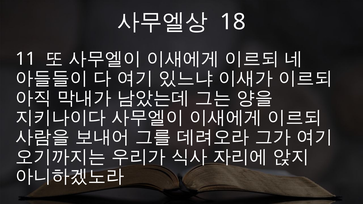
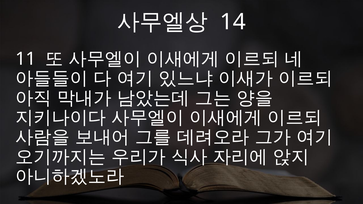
18: 18 -> 14
